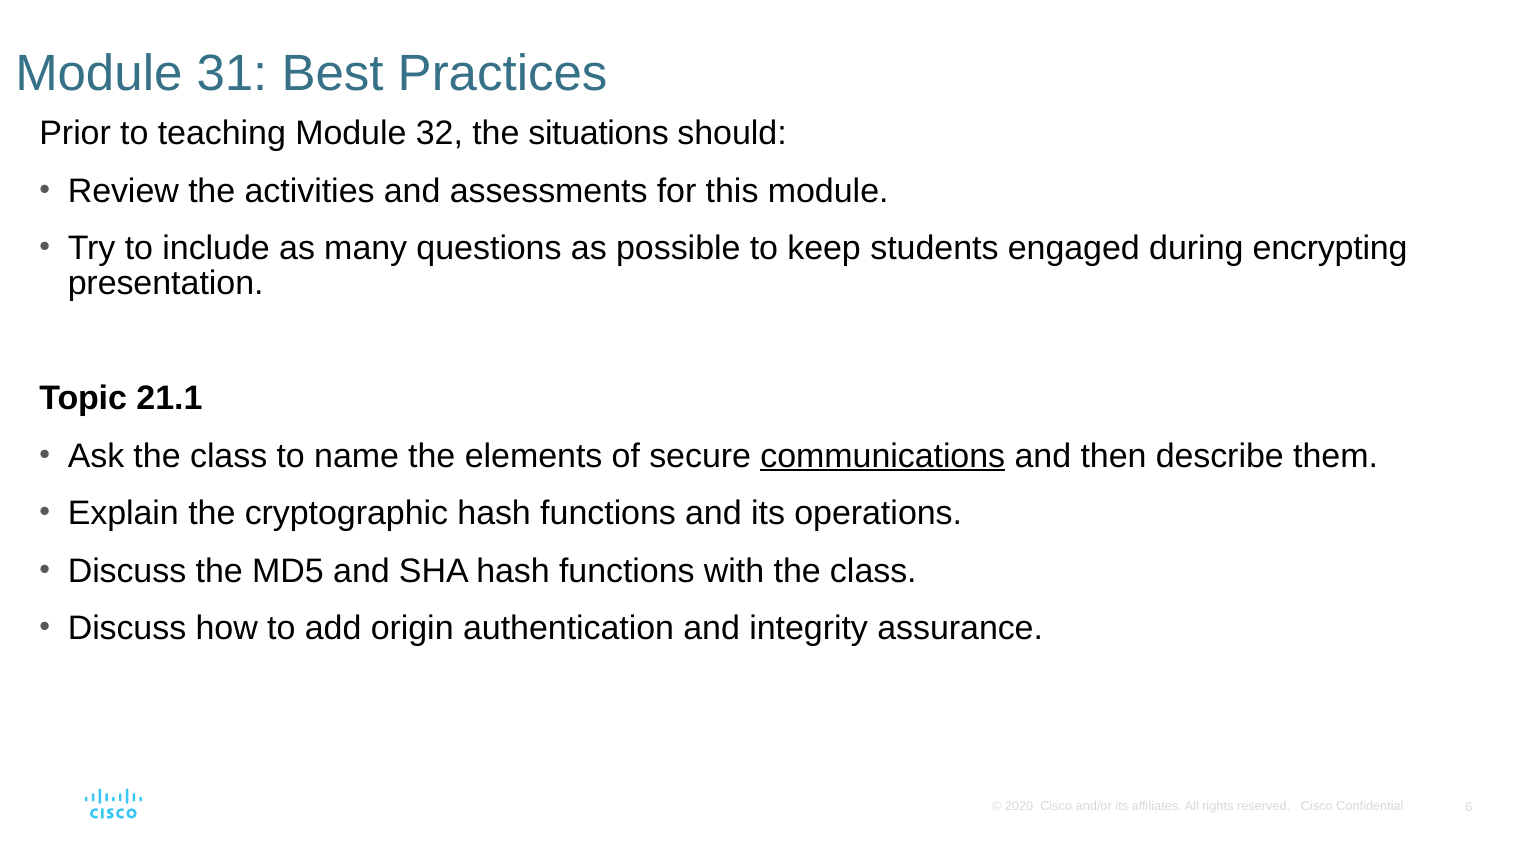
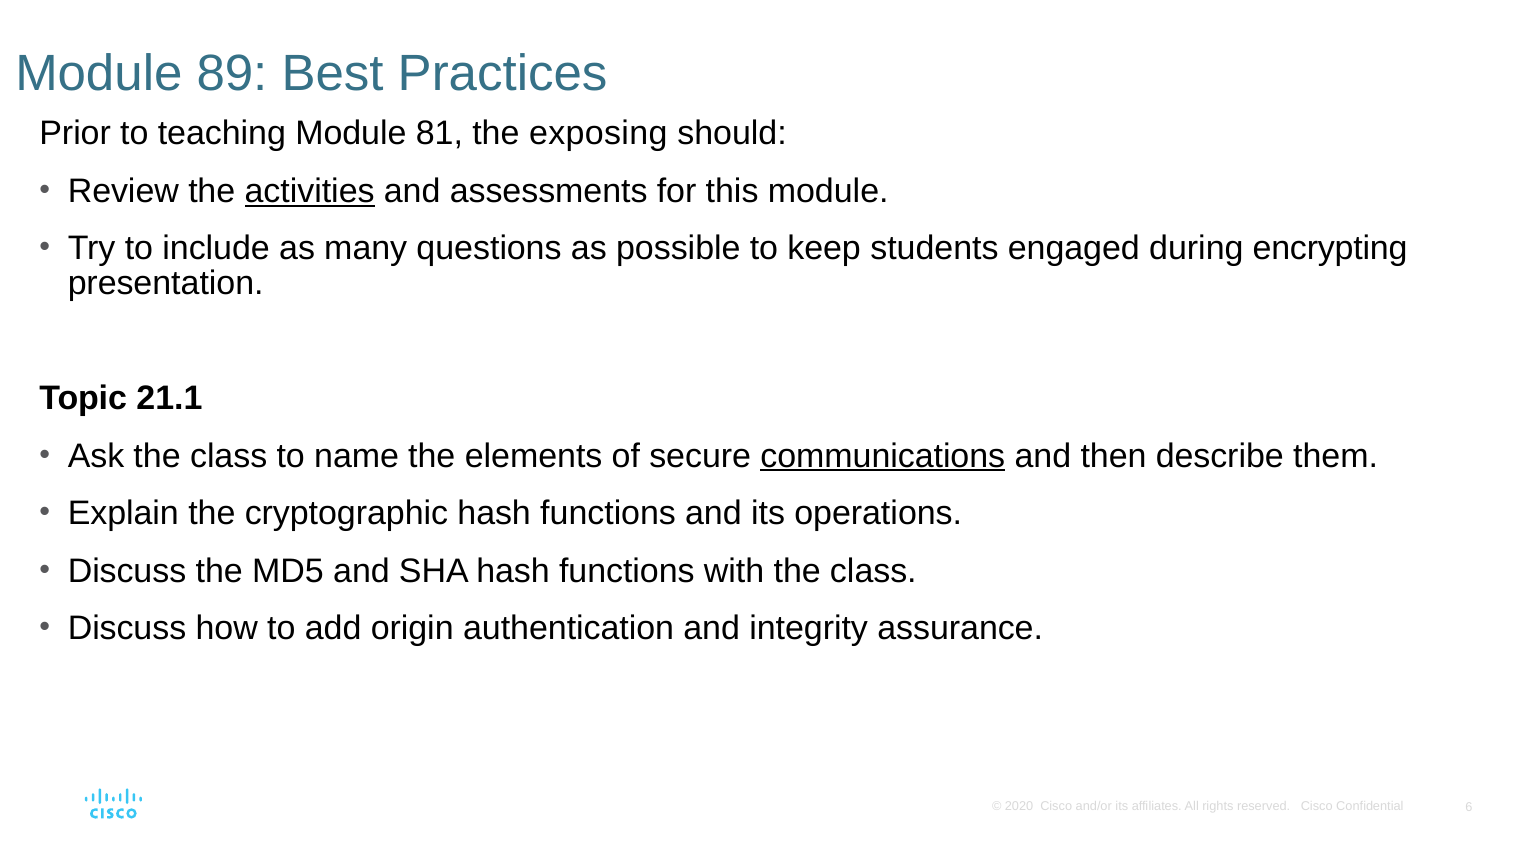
31: 31 -> 89
32: 32 -> 81
situations: situations -> exposing
activities underline: none -> present
